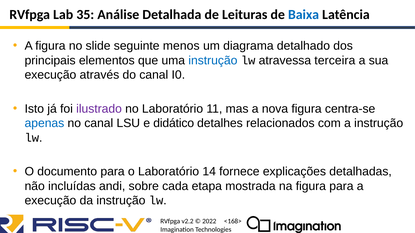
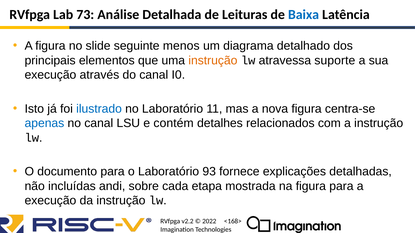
35: 35 -> 73
instrução at (213, 60) colour: blue -> orange
terceira: terceira -> suporte
ilustrado colour: purple -> blue
didático: didático -> contém
14: 14 -> 93
